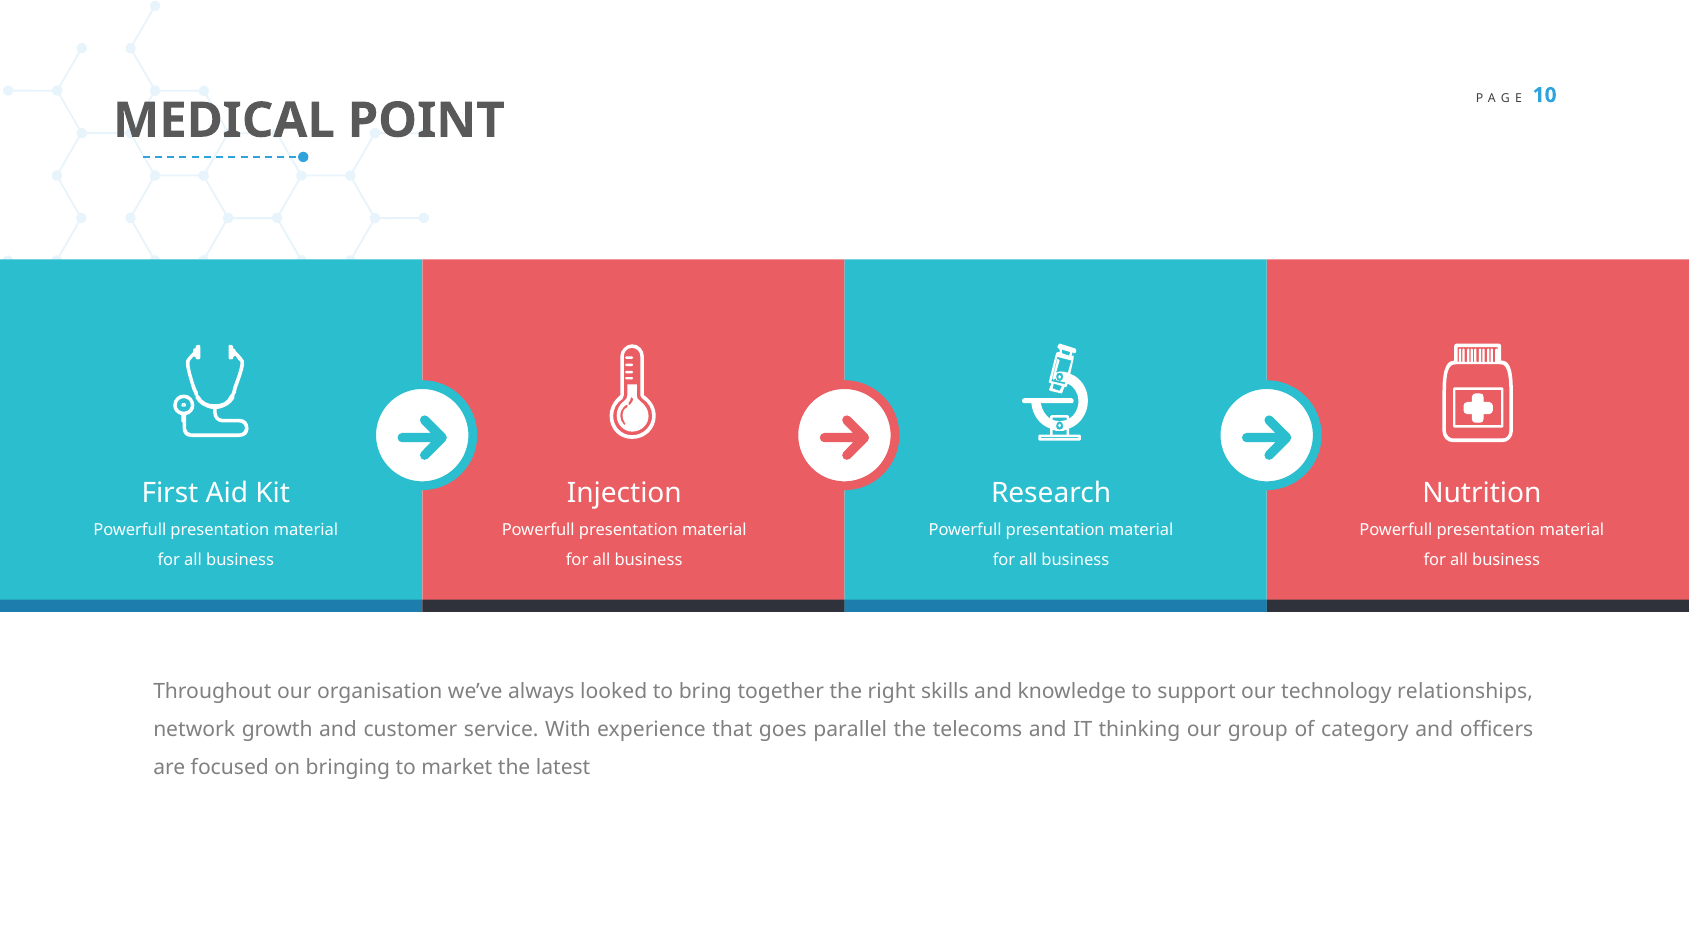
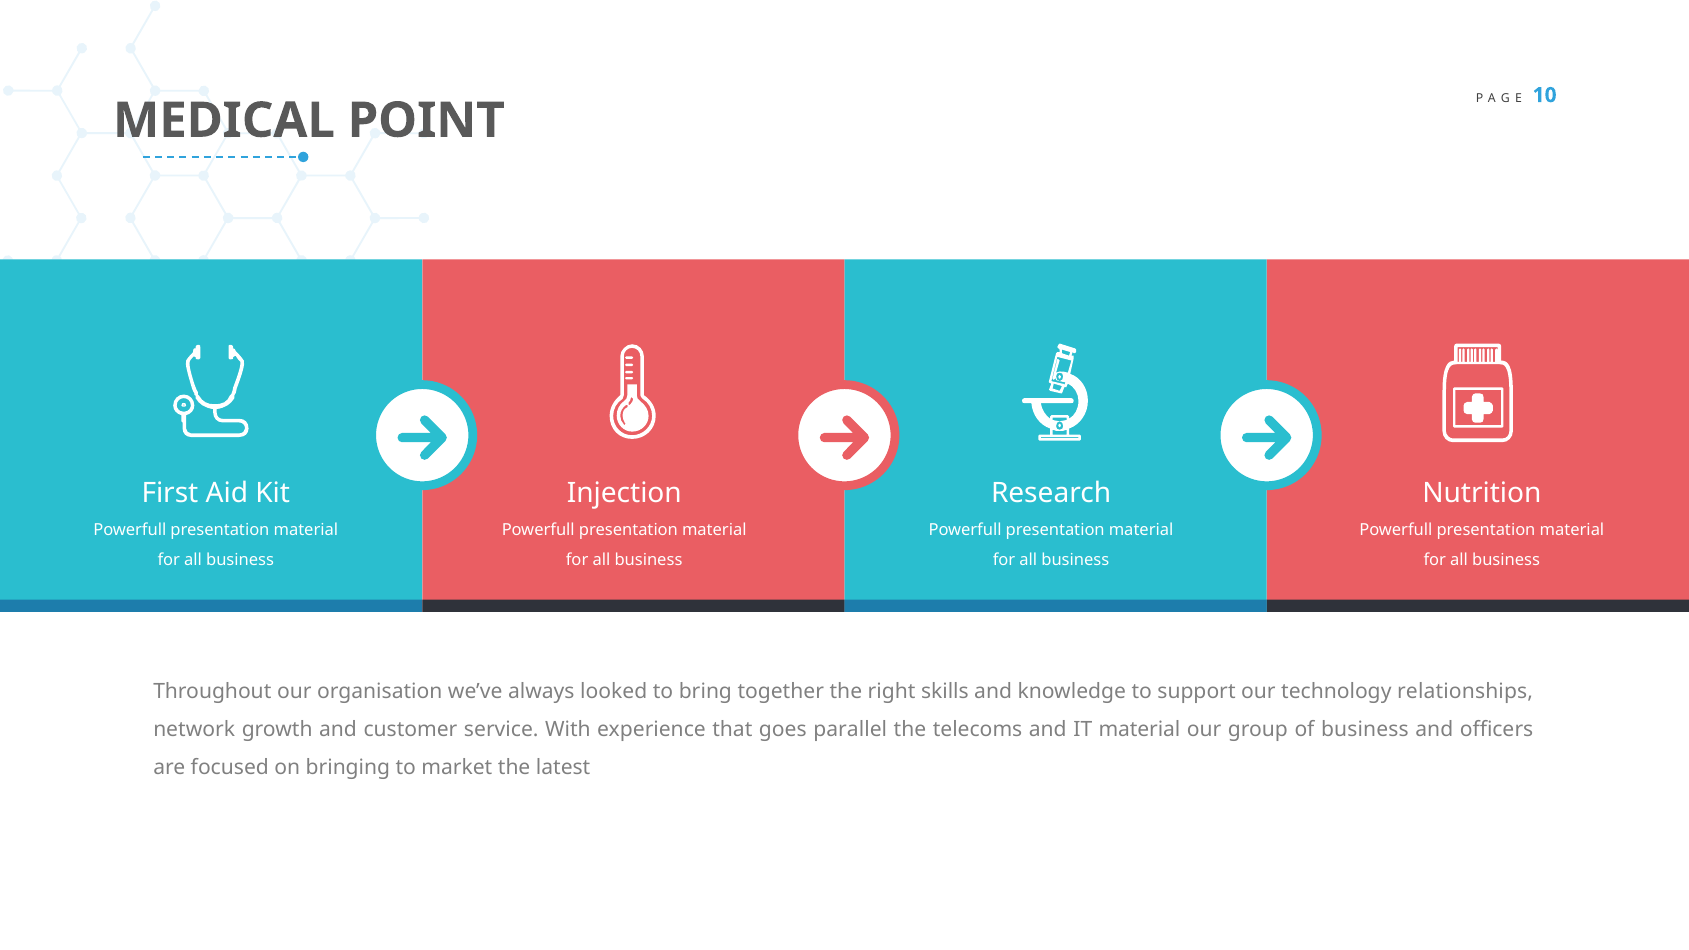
IT thinking: thinking -> material
of category: category -> business
